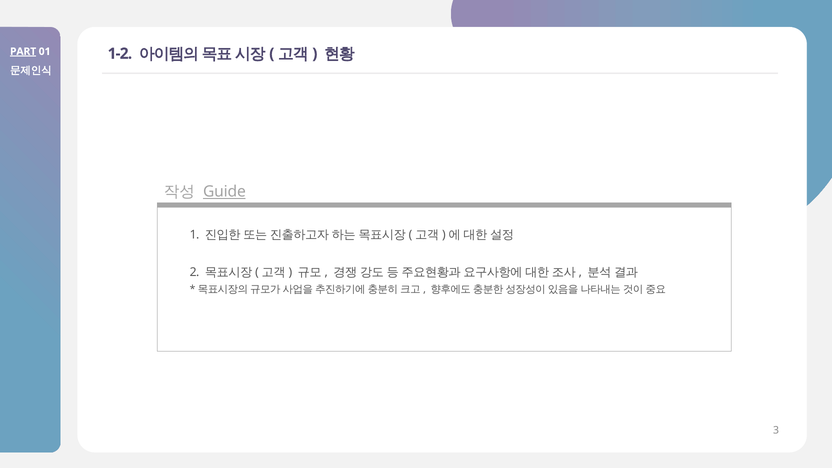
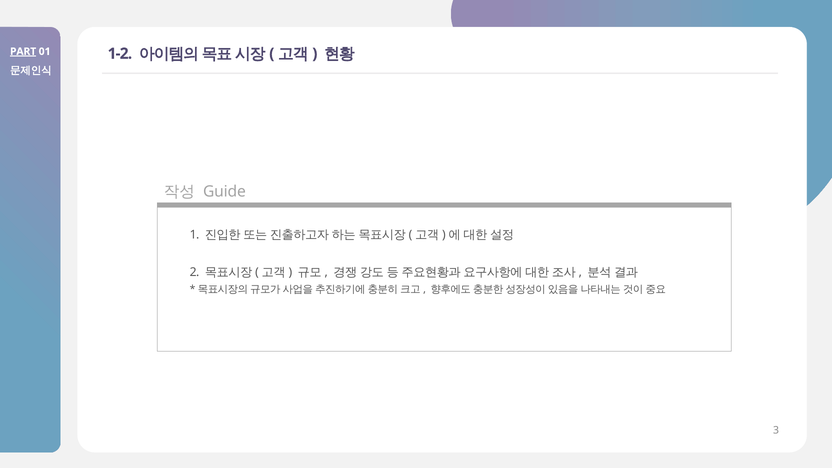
Guide underline: present -> none
